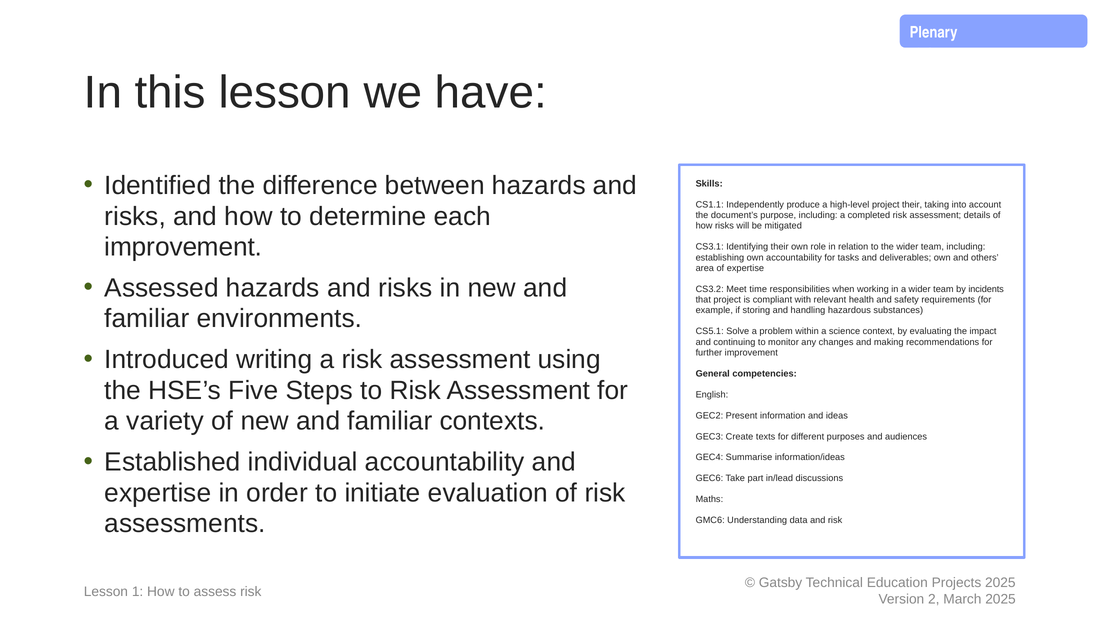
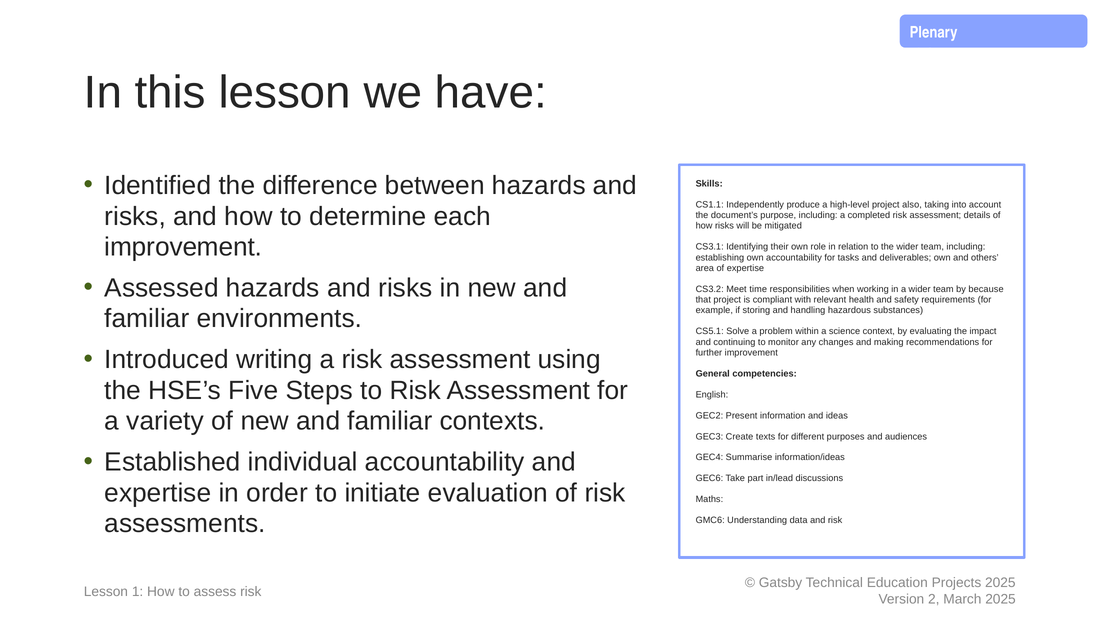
project their: their -> also
incidents: incidents -> because
